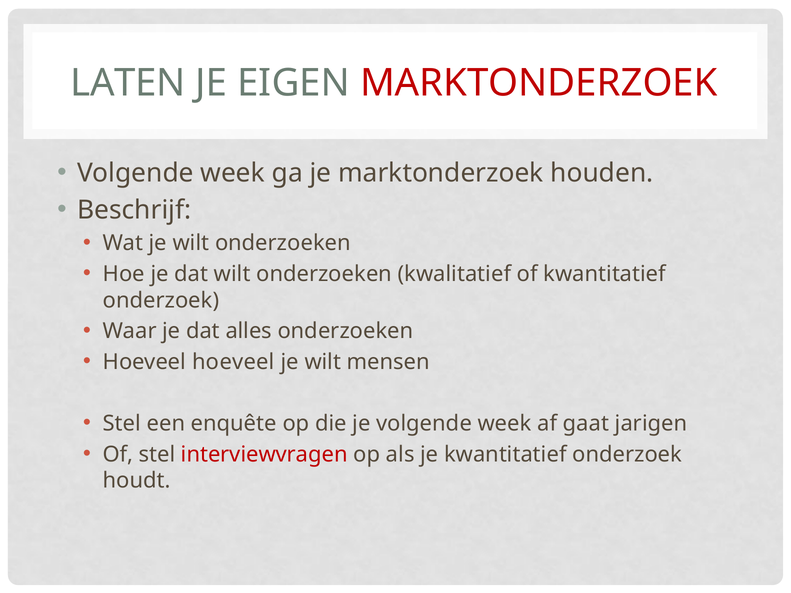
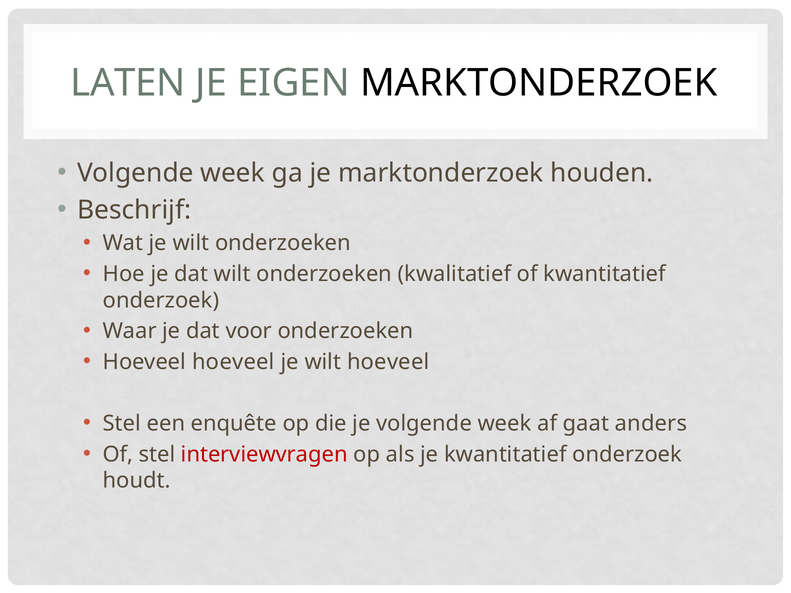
MARKTONDERZOEK at (539, 83) colour: red -> black
alles: alles -> voor
wilt mensen: mensen -> hoeveel
jarigen: jarigen -> anders
